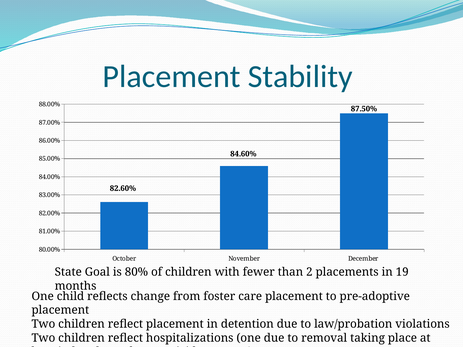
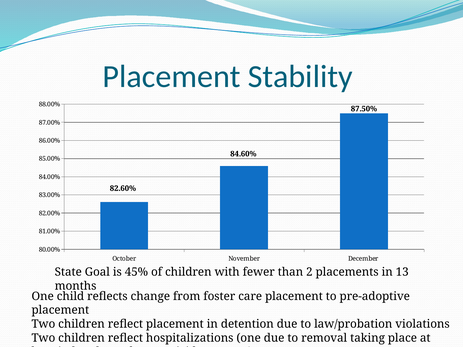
80%: 80% -> 45%
19: 19 -> 13
